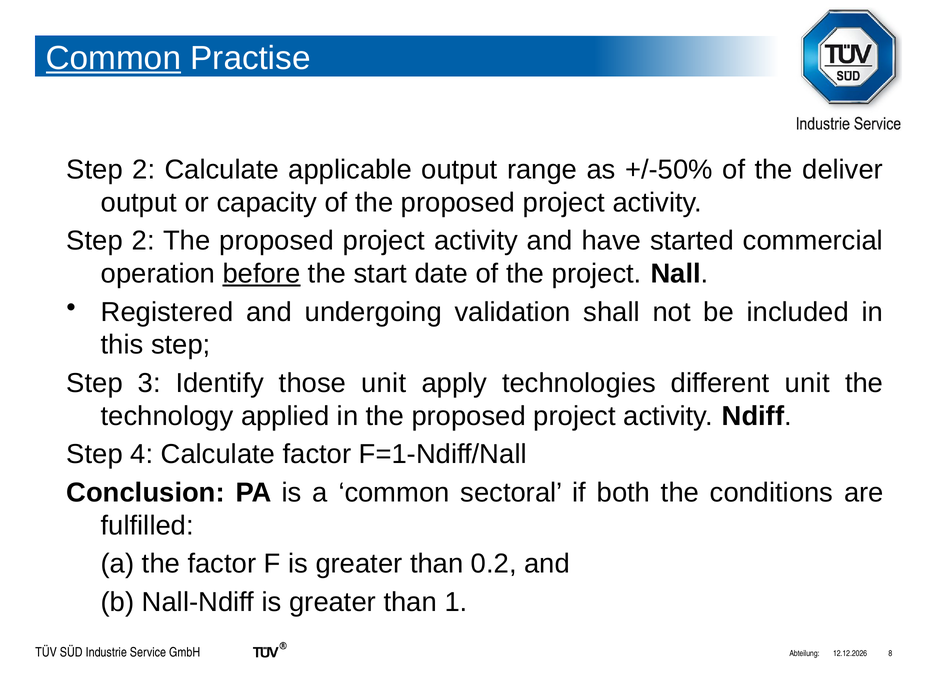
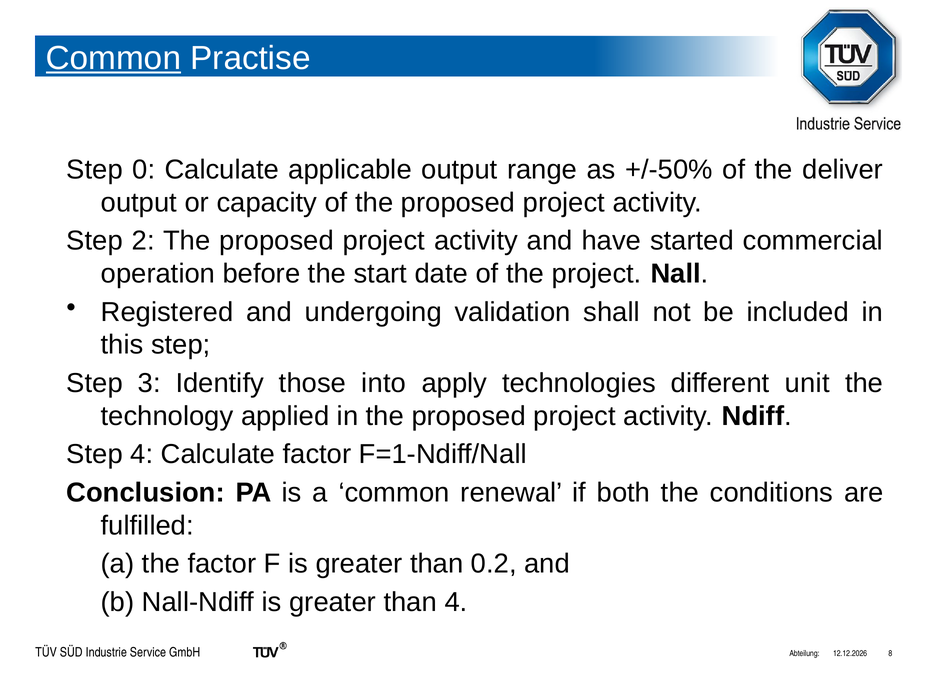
2 at (144, 170): 2 -> 0
before underline: present -> none
those unit: unit -> into
sectoral: sectoral -> renewal
than 1: 1 -> 4
